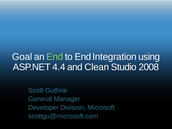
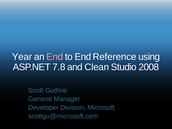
Goal: Goal -> Year
End at (55, 57) colour: light green -> pink
Integration: Integration -> Reference
4.4: 4.4 -> 7.8
